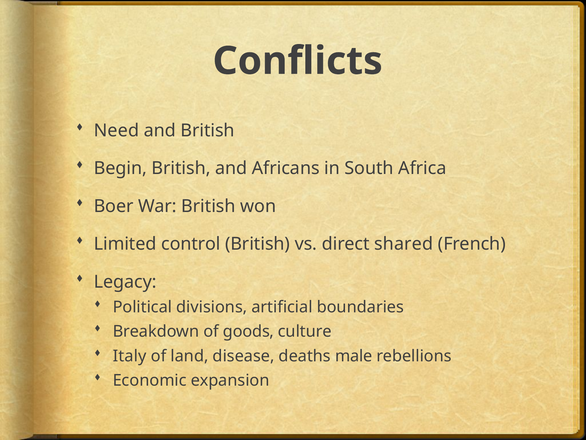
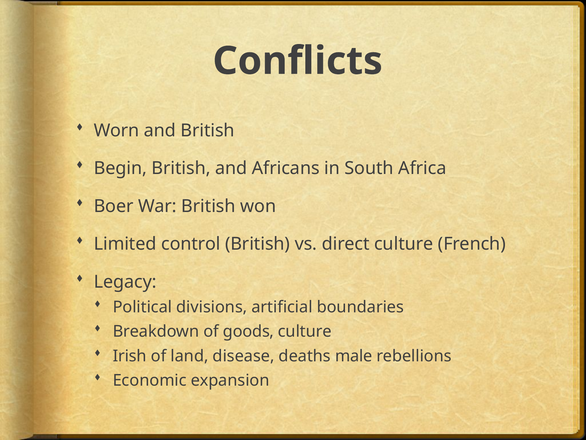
Need: Need -> Worn
direct shared: shared -> culture
Italy: Italy -> Irish
